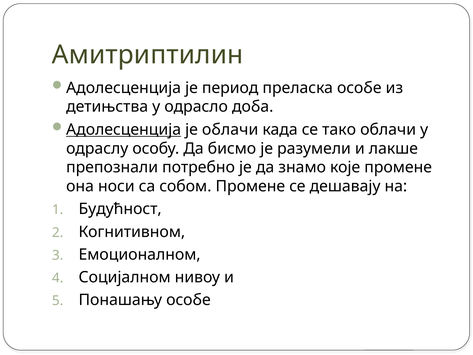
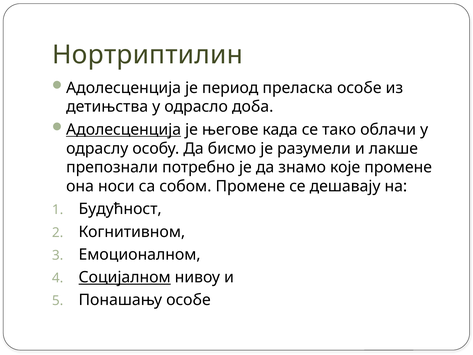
Амитриптилин: Амитриптилин -> Нортриптилин
је облачи: облачи -> његове
Социјалном underline: none -> present
